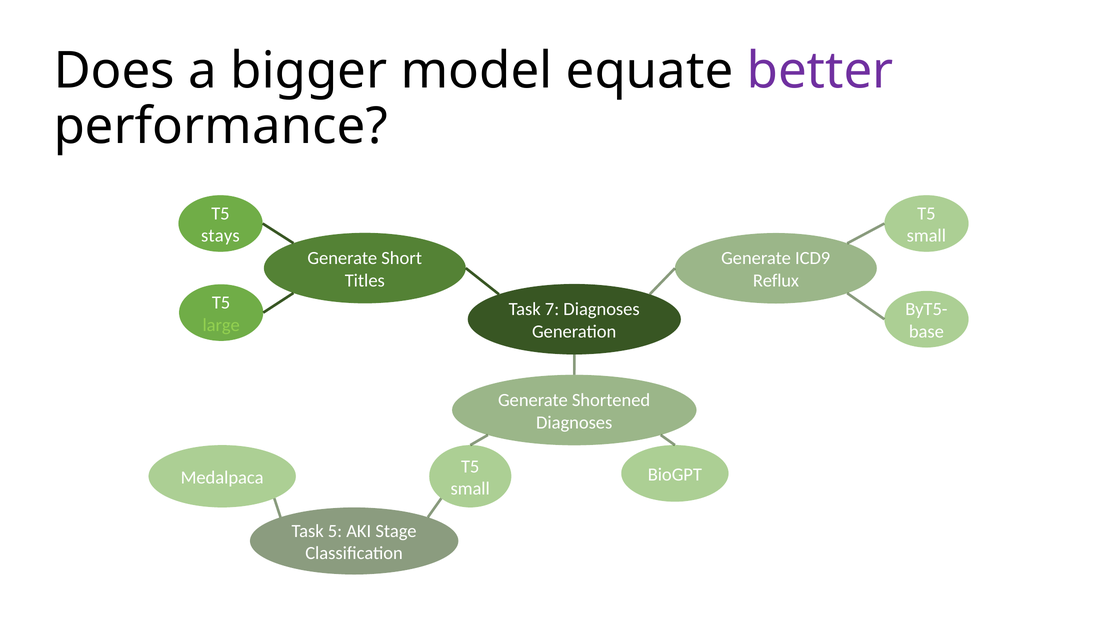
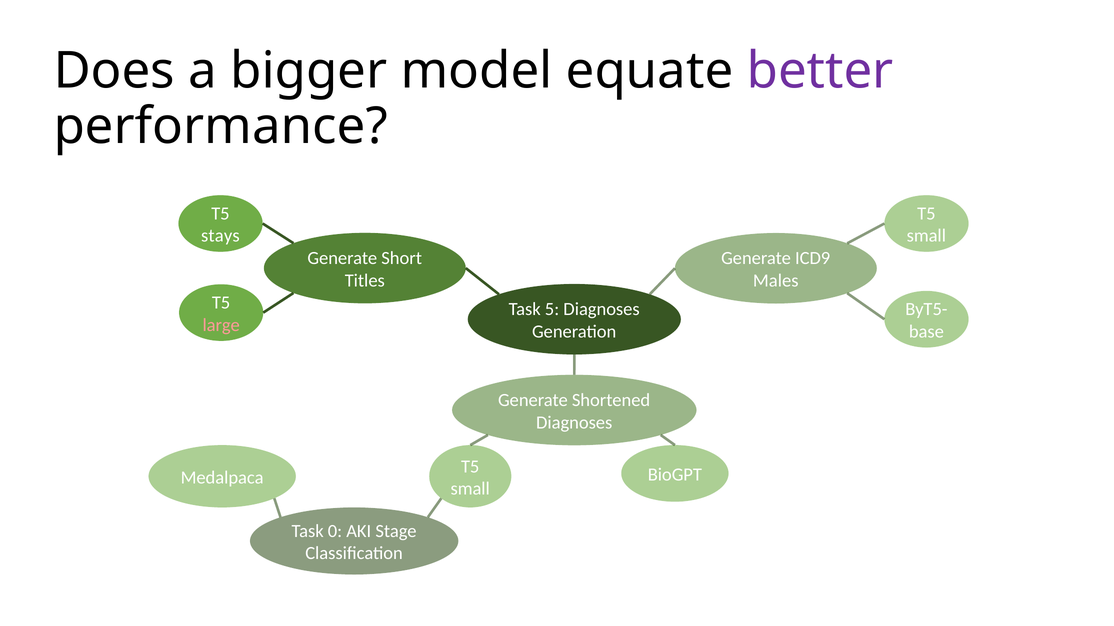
Reflux: Reflux -> Males
7: 7 -> 5
large colour: light green -> pink
5: 5 -> 0
